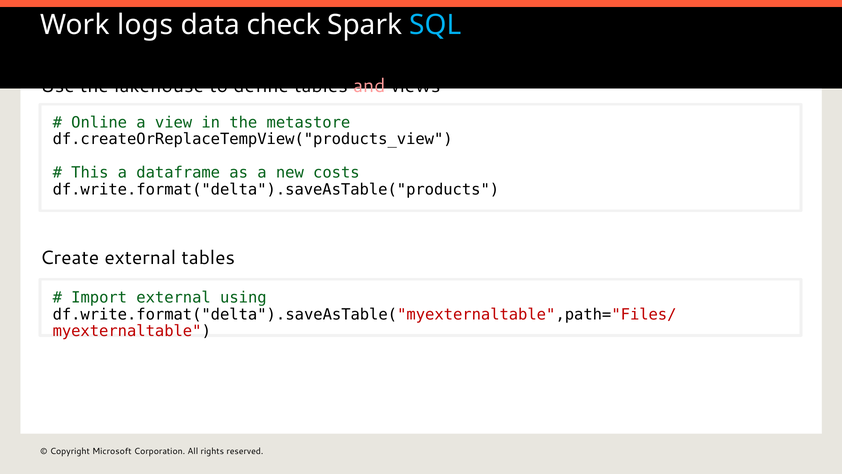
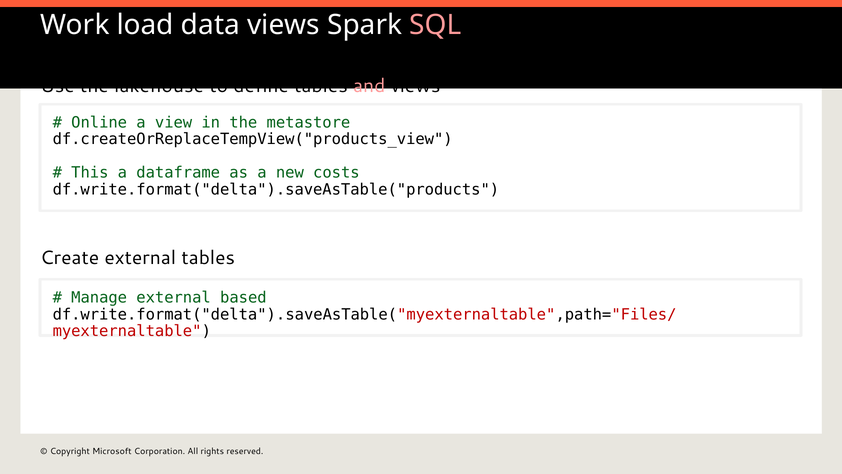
logs: logs -> load
data check: check -> views
SQL colour: light blue -> pink
Import: Import -> Manage
using: using -> based
